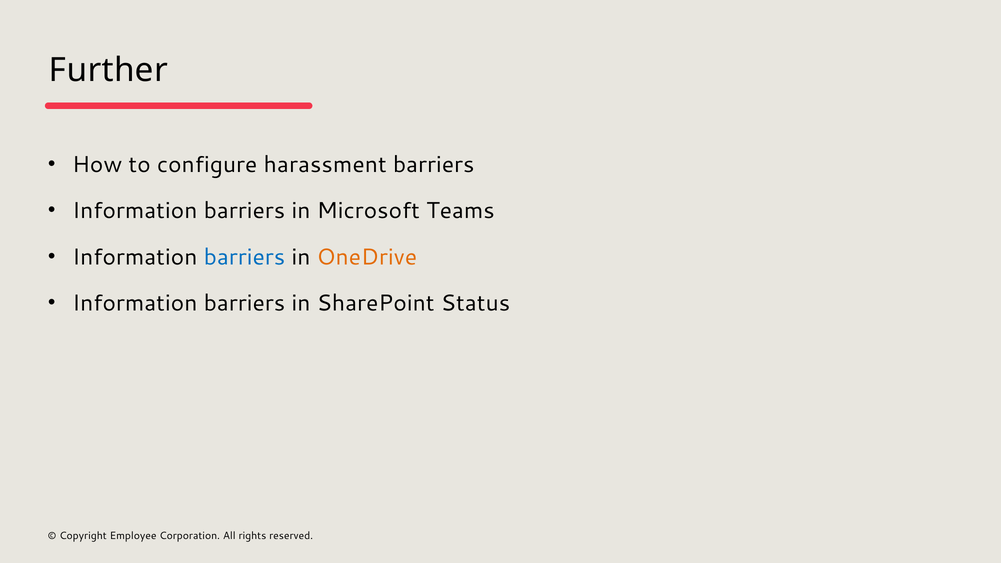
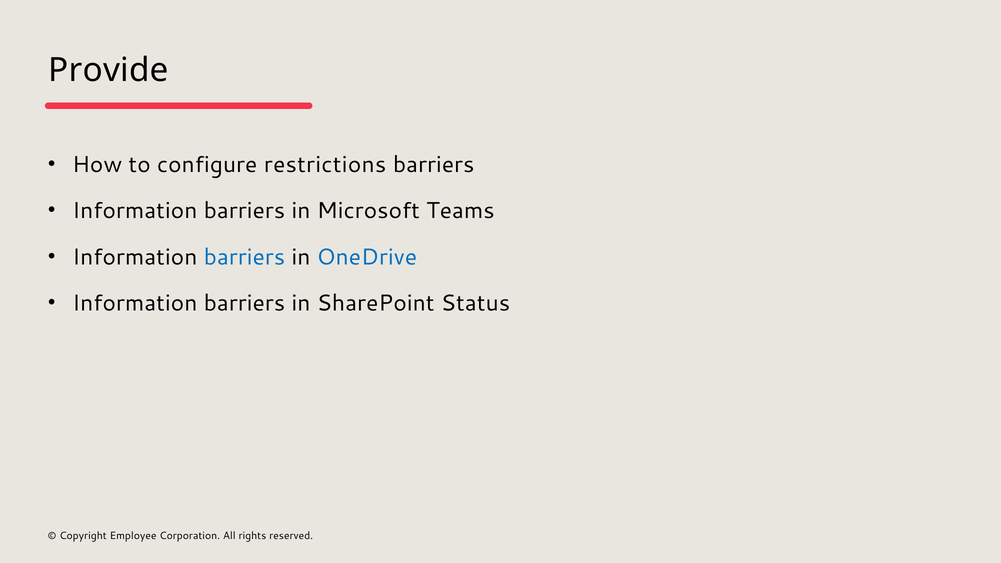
Further: Further -> Provide
harassment: harassment -> restrictions
OneDrive colour: orange -> blue
